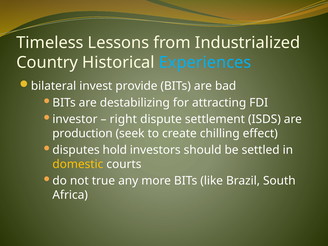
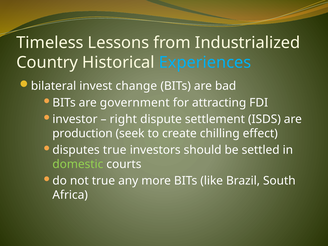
provide: provide -> change
destabilizing: destabilizing -> government
disputes hold: hold -> true
domestic colour: yellow -> light green
